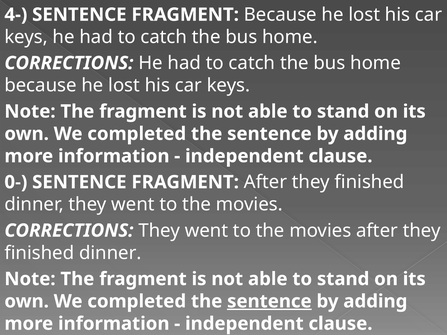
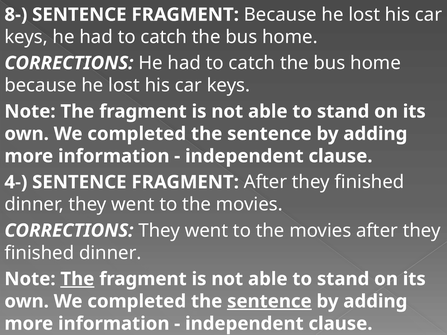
4-: 4- -> 8-
0-: 0- -> 4-
The at (77, 279) underline: none -> present
